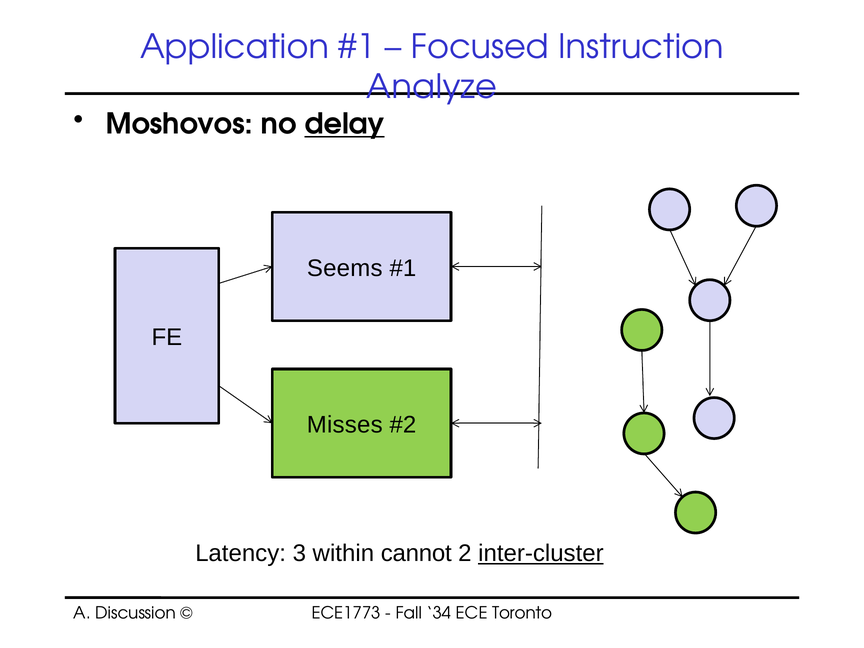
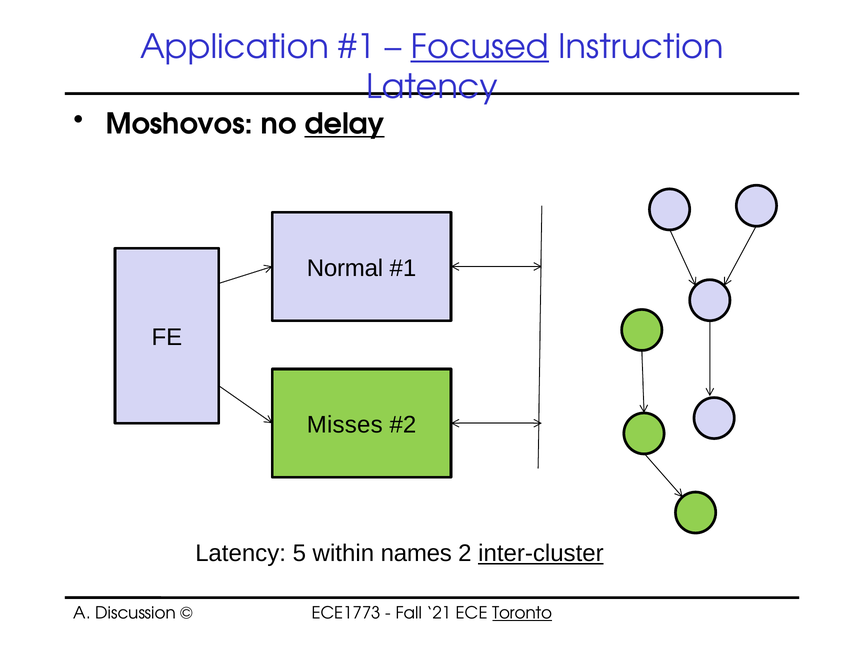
Focused underline: none -> present
Analyze at (432, 87): Analyze -> Latency
Seems: Seems -> Normal
3: 3 -> 5
cannot: cannot -> names
34: 34 -> 21
Toronto underline: none -> present
